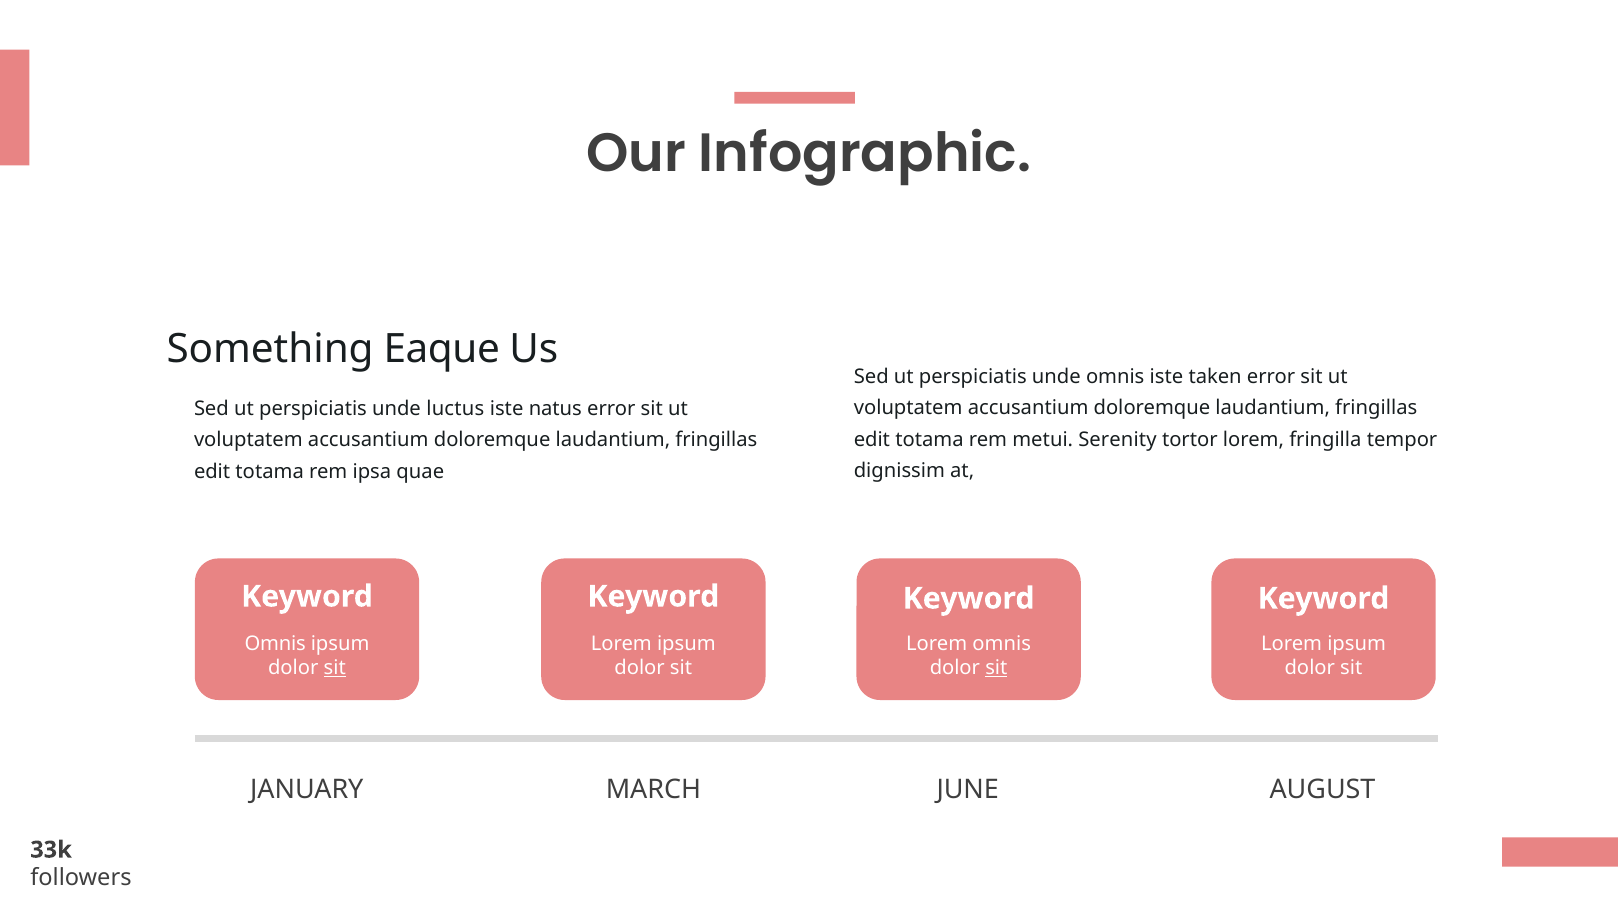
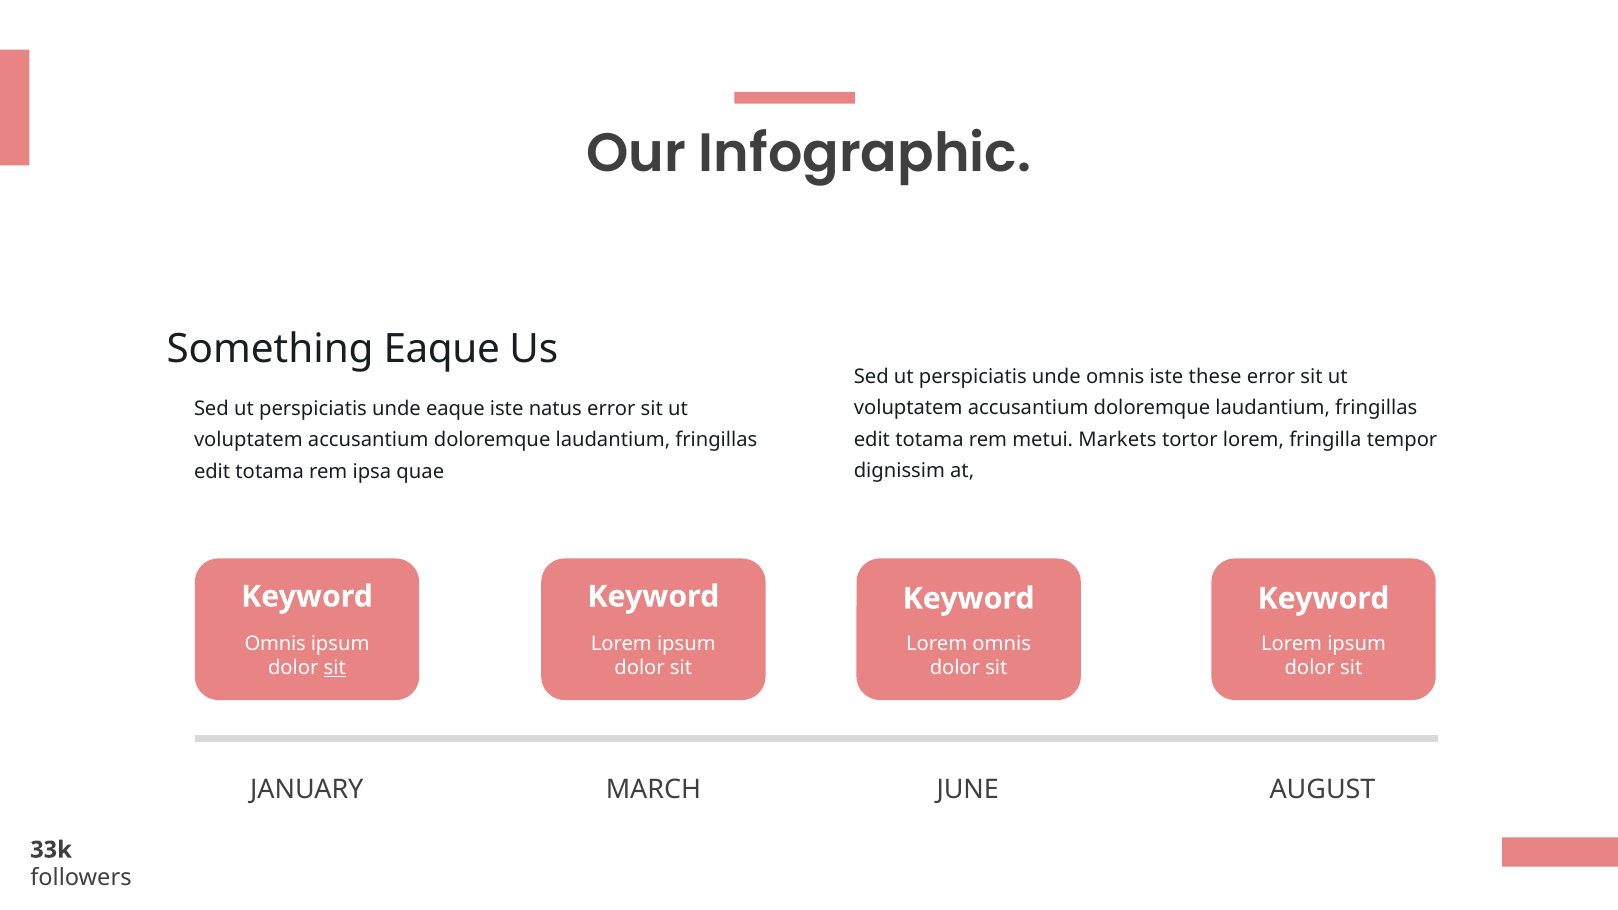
taken: taken -> these
unde luctus: luctus -> eaque
Serenity: Serenity -> Markets
sit at (996, 668) underline: present -> none
